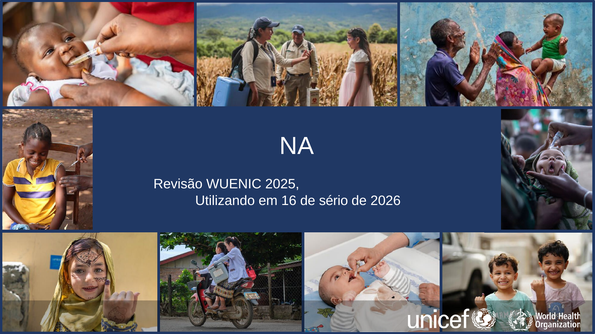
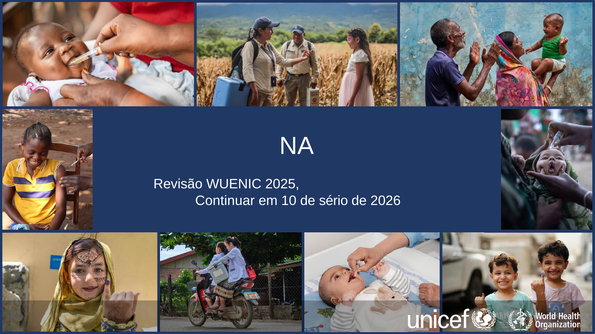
Utilizando: Utilizando -> Continuar
16: 16 -> 10
